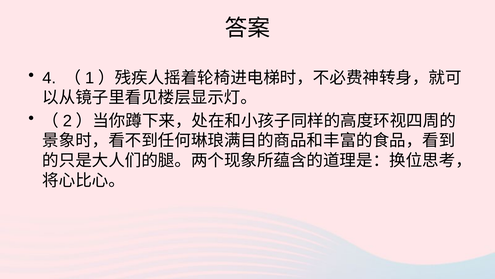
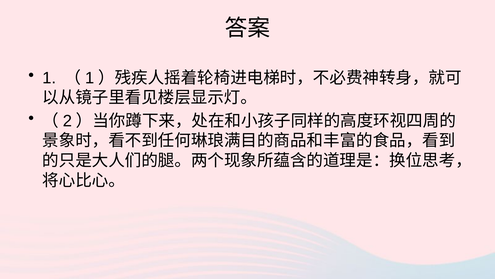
4 at (49, 78): 4 -> 1
